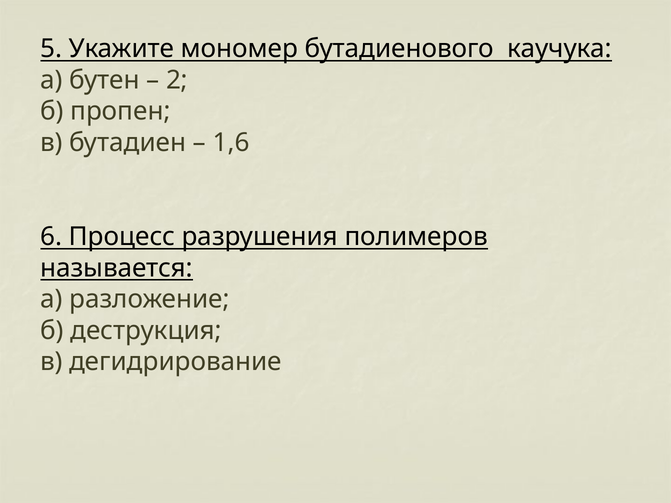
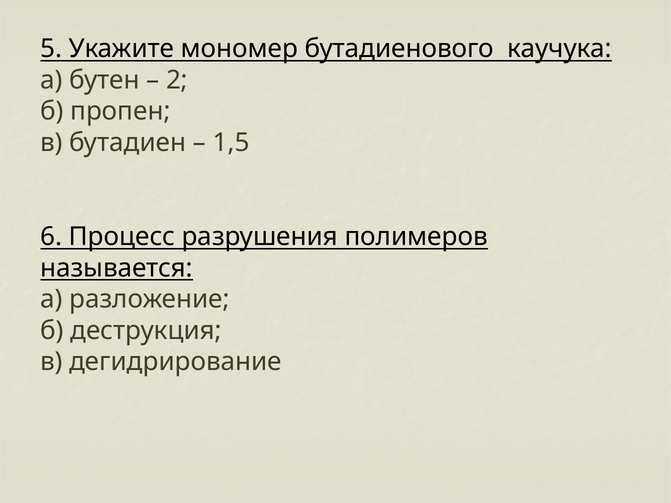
1,6: 1,6 -> 1,5
